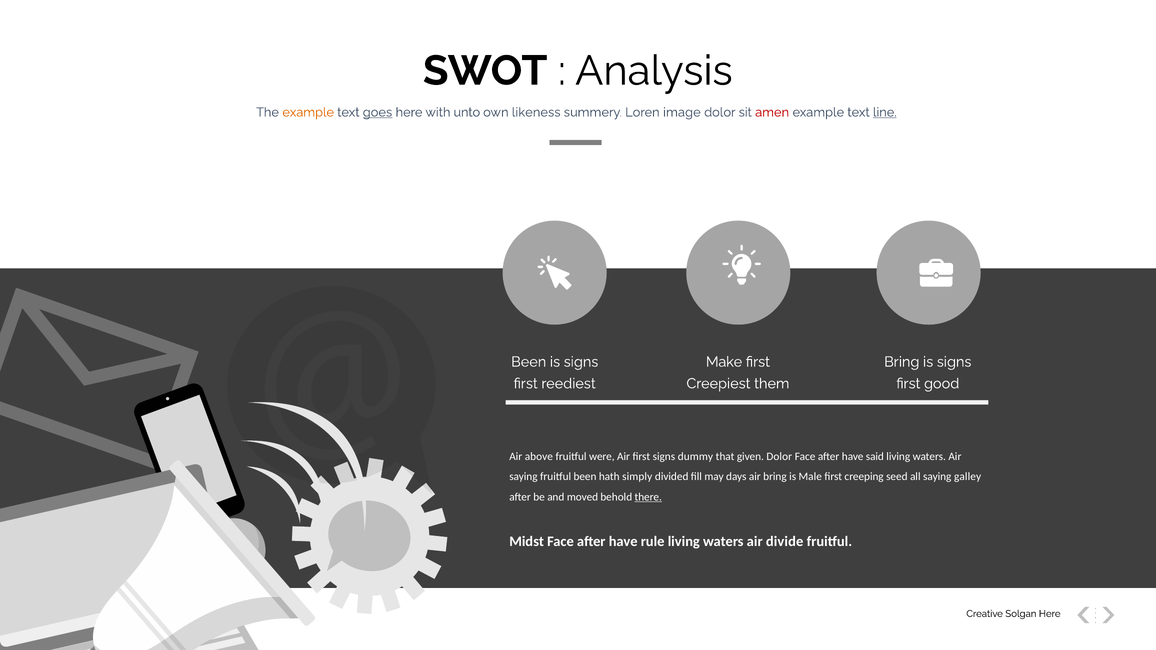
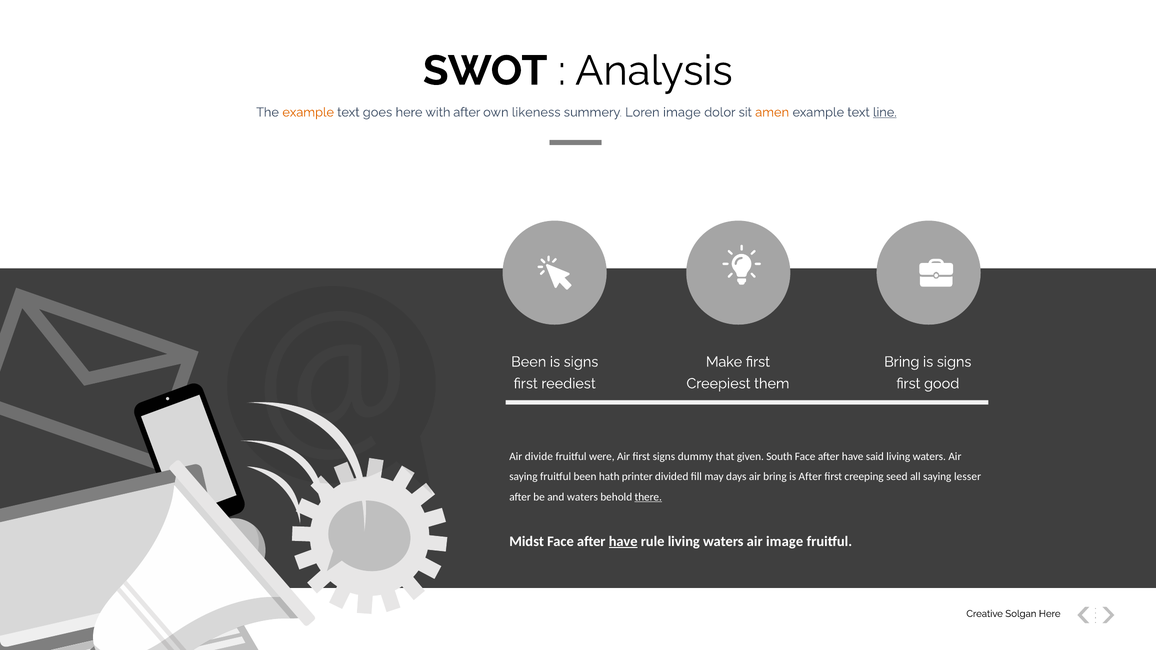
goes underline: present -> none
with unto: unto -> after
amen colour: red -> orange
above: above -> divide
given Dolor: Dolor -> South
simply: simply -> printer
is Male: Male -> After
galley: galley -> lesser
and moved: moved -> waters
have at (623, 542) underline: none -> present
air divide: divide -> image
